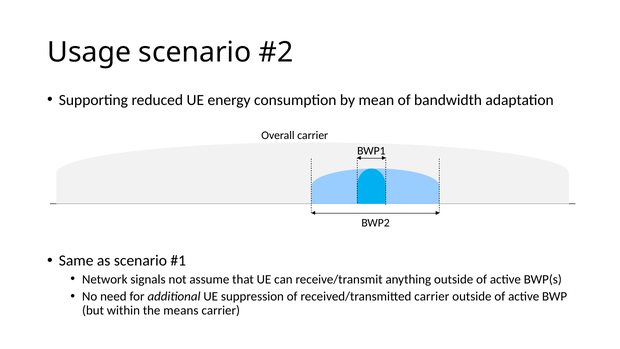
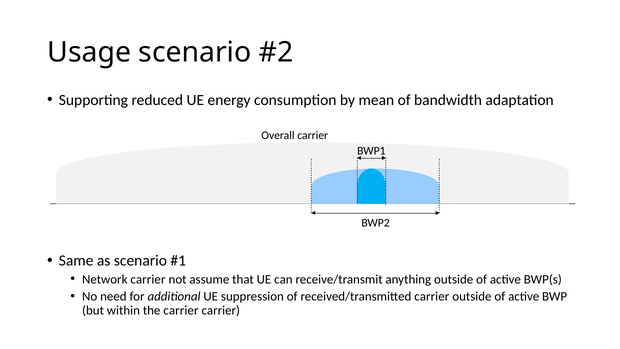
Network signals: signals -> carrier
the means: means -> carrier
